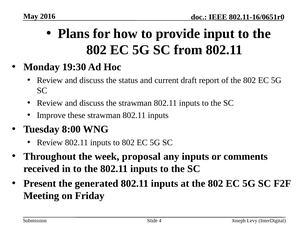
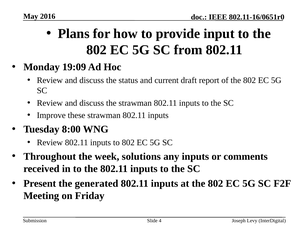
19:30: 19:30 -> 19:09
proposal: proposal -> solutions
